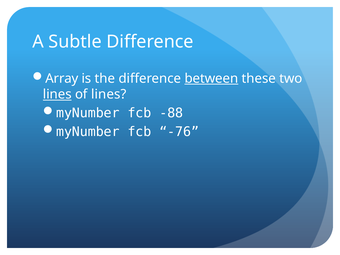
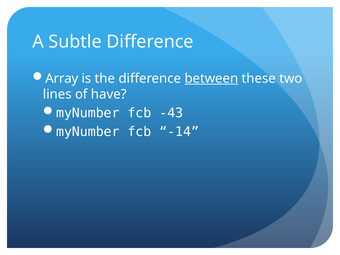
lines at (57, 94) underline: present -> none
of lines: lines -> have
-88: -88 -> -43
-76: -76 -> -14
